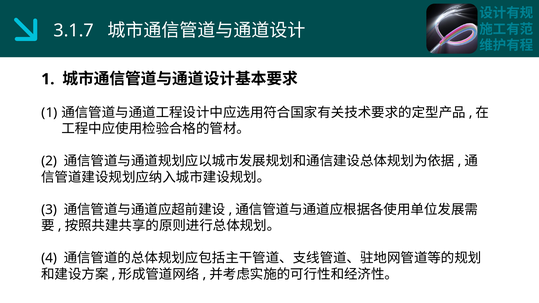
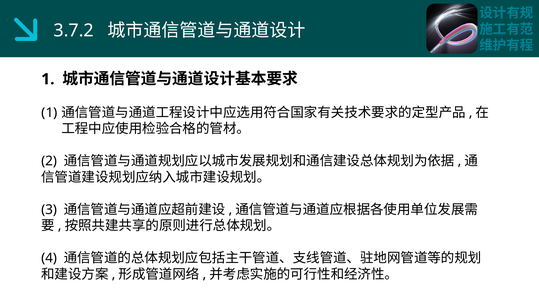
3.1.7: 3.1.7 -> 3.7.2
